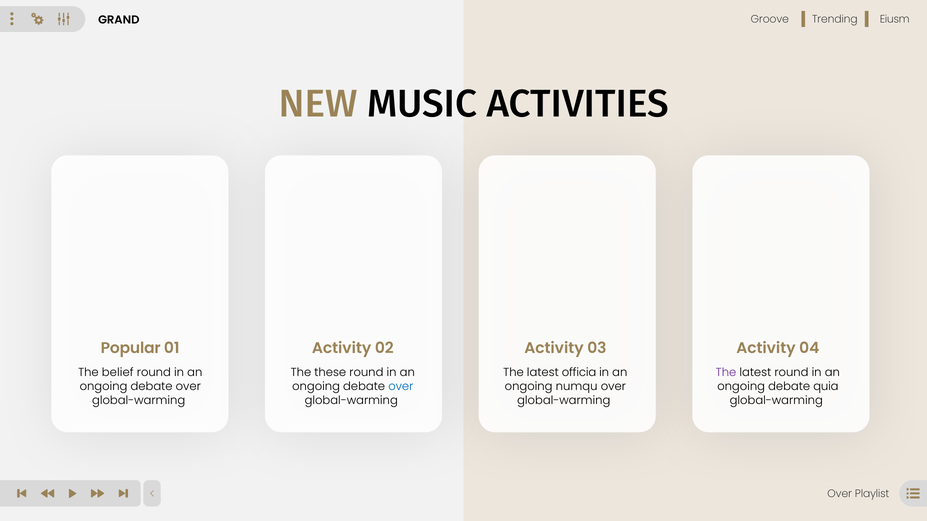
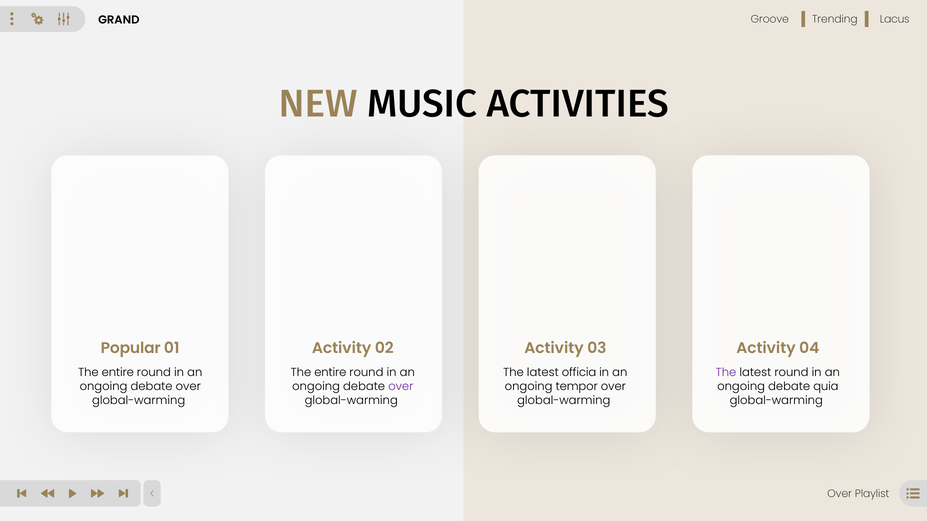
Eiusm: Eiusm -> Lacus
belief at (118, 373): belief -> entire
these at (330, 373): these -> entire
over at (401, 387) colour: blue -> purple
numqu: numqu -> tempor
